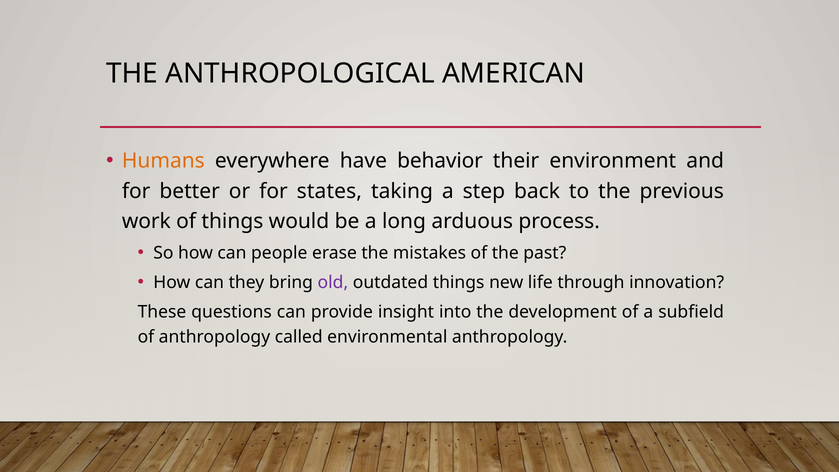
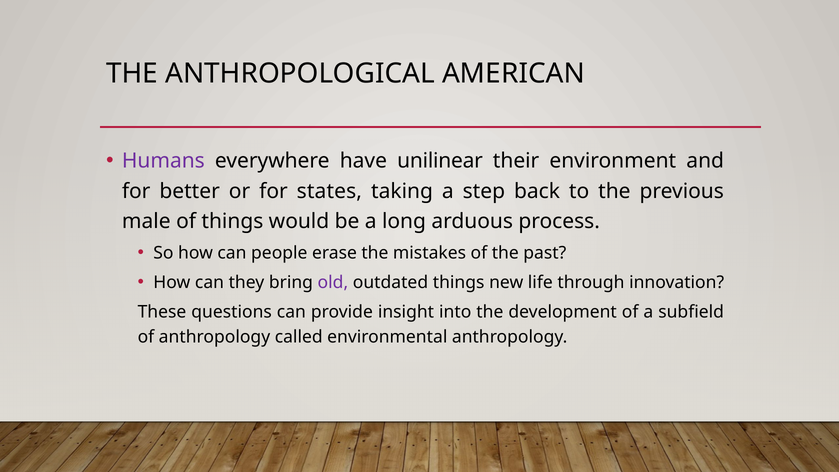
Humans colour: orange -> purple
behavior: behavior -> unilinear
work: work -> male
